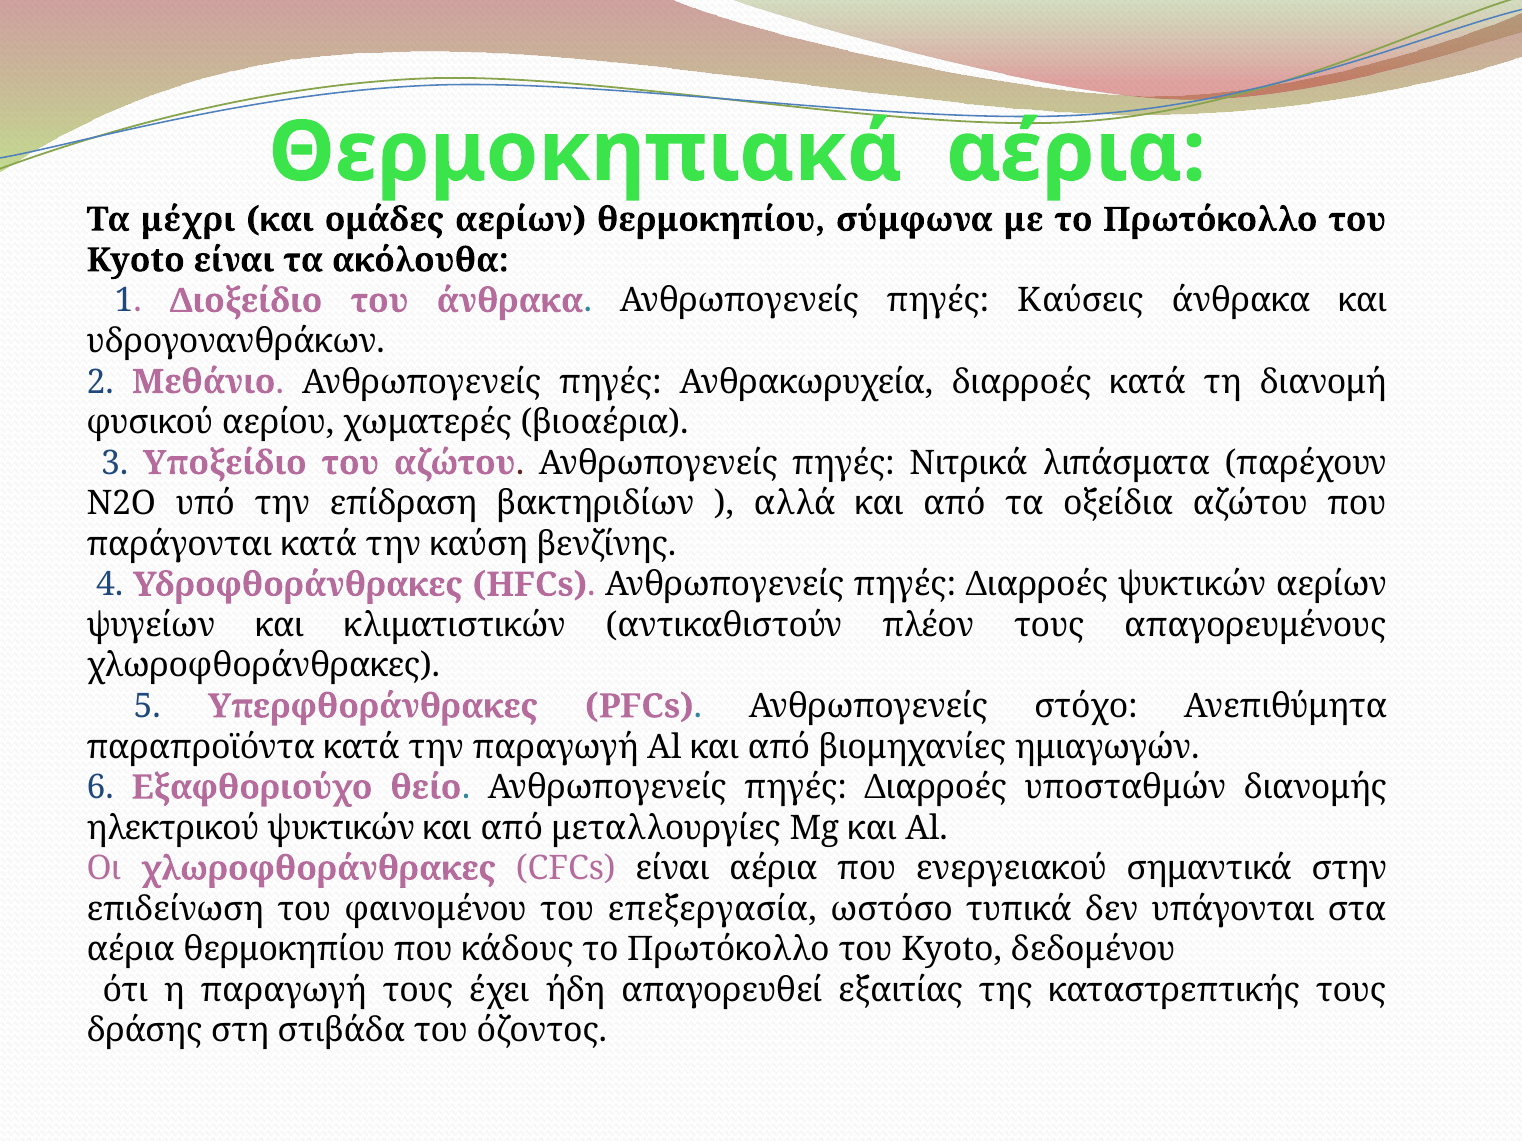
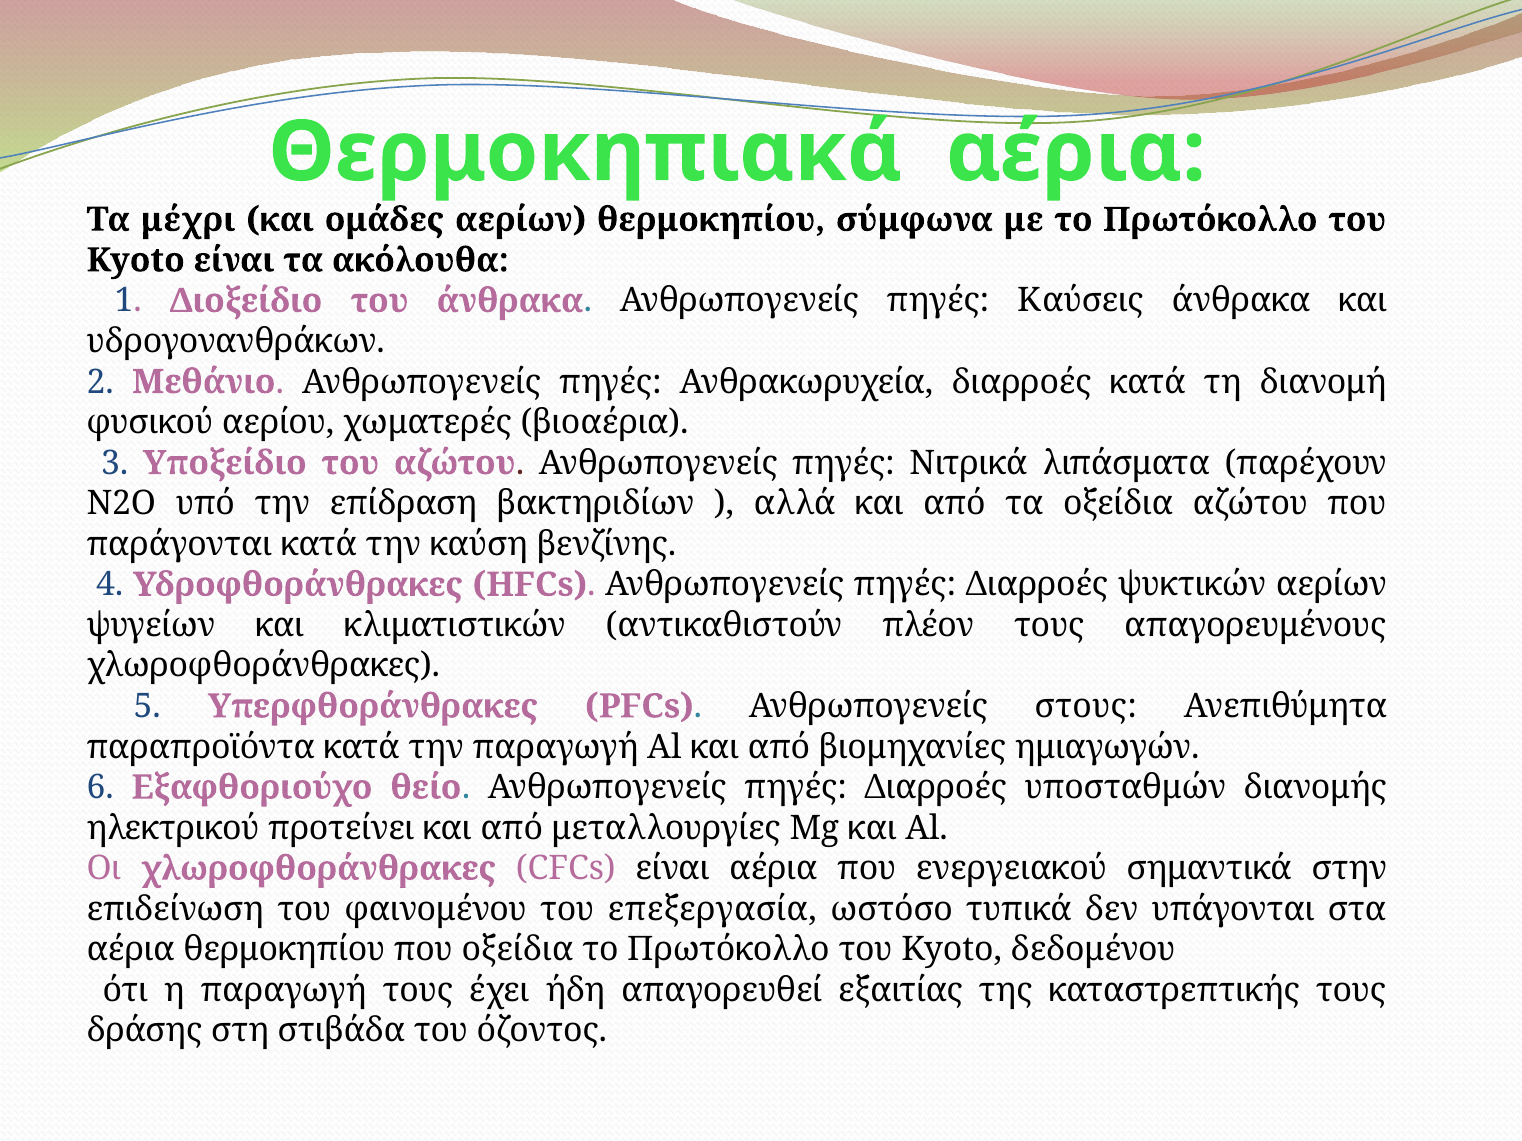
στόχο: στόχο -> στους
ηλεκτρικού ψυκτικών: ψυκτικών -> προτείνει
που κάδους: κάδους -> οξείδια
